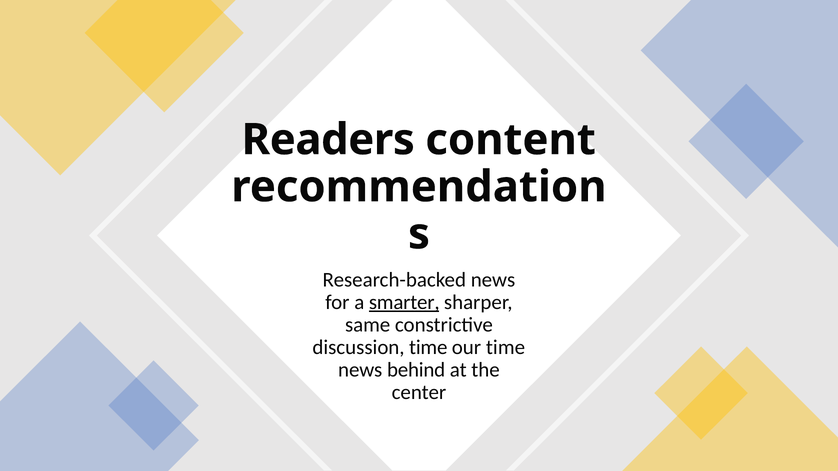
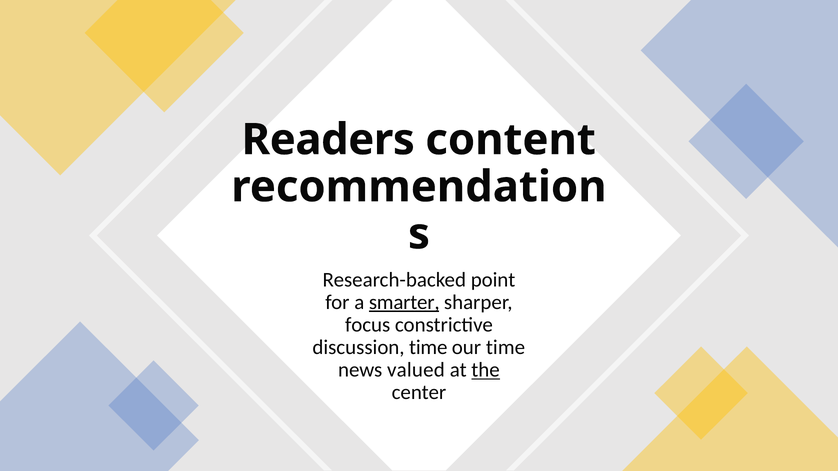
Research-backed news: news -> point
same: same -> focus
behind: behind -> valued
the underline: none -> present
